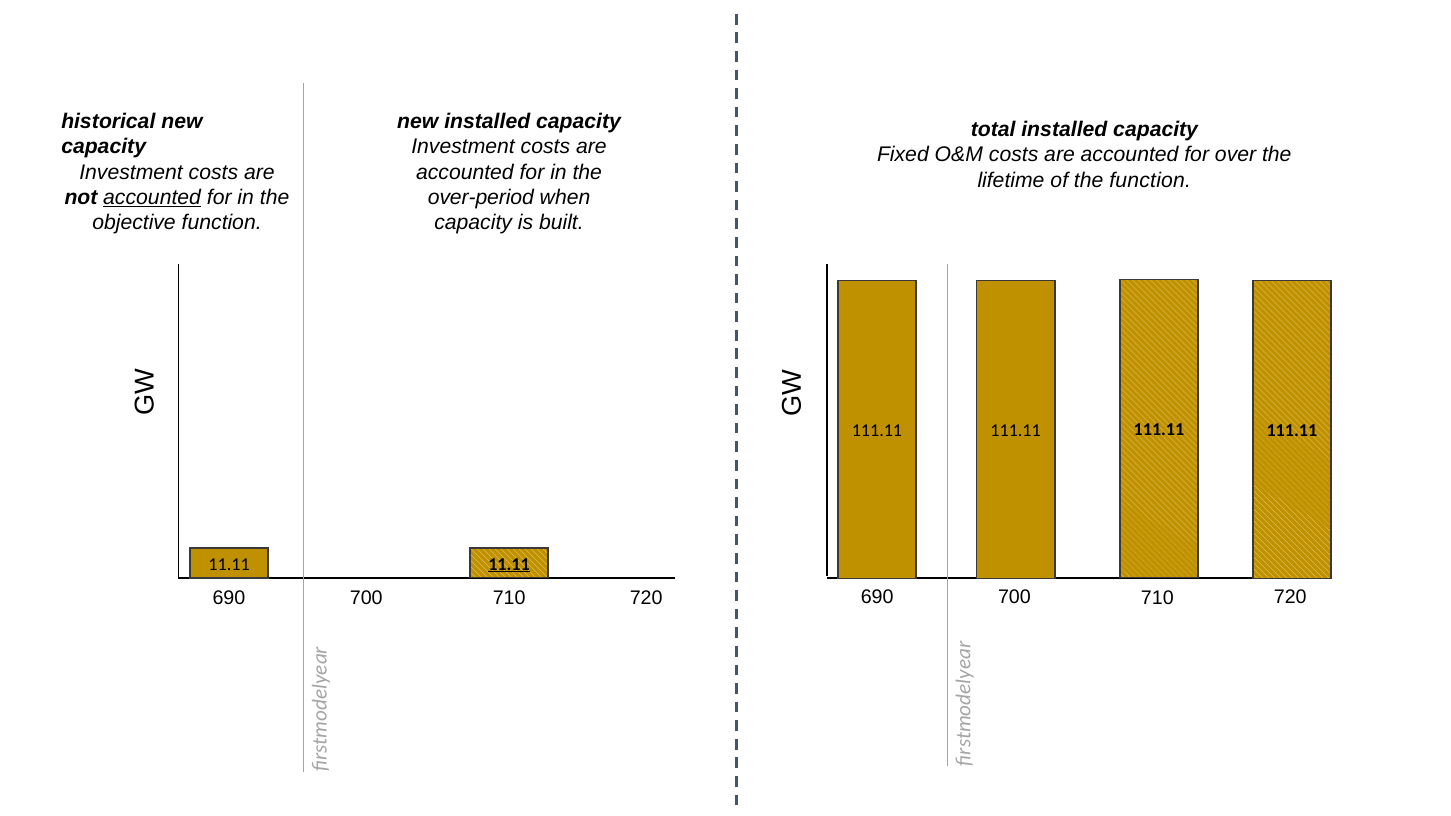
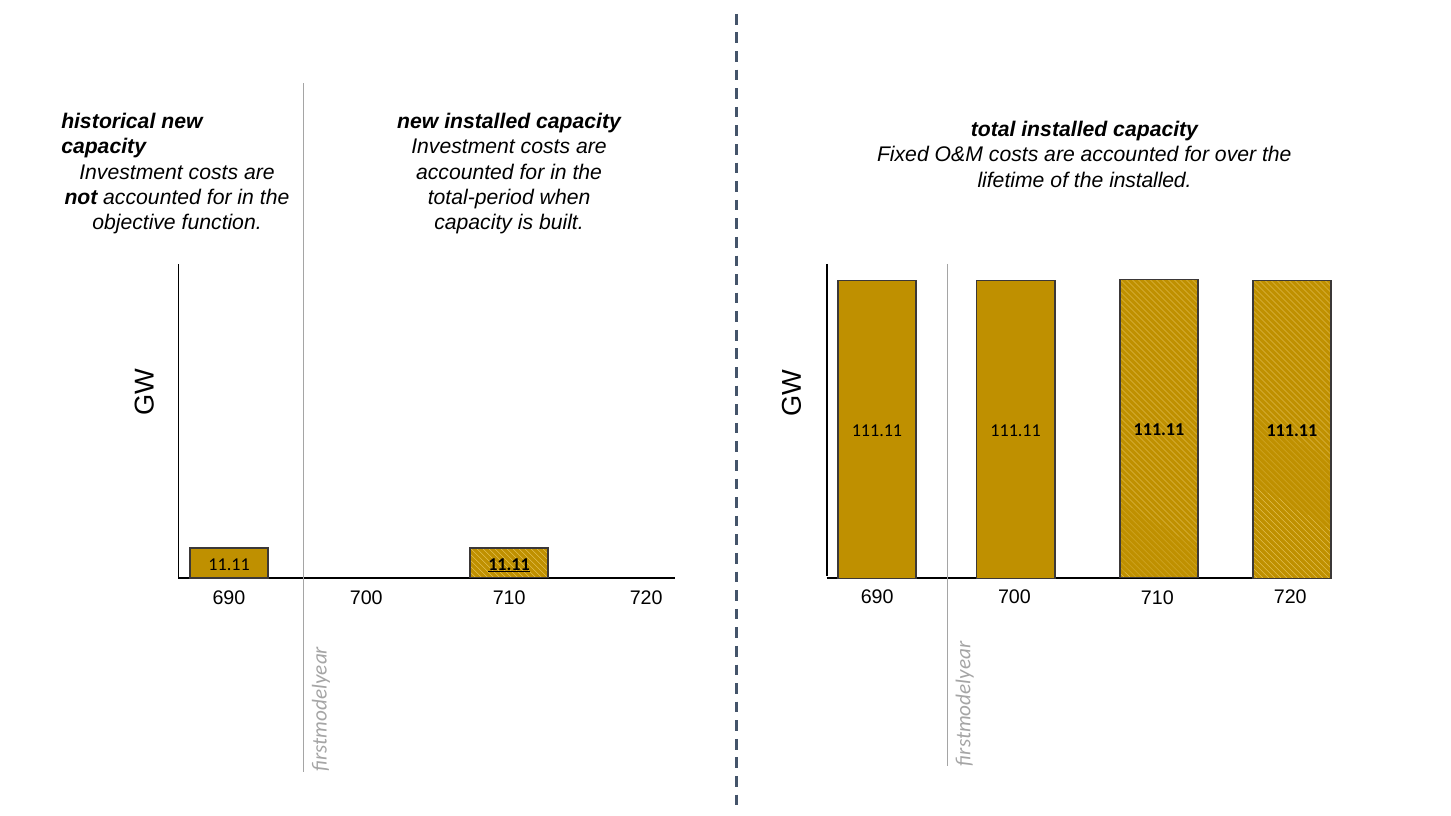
the function: function -> installed
accounted at (152, 198) underline: present -> none
over-period: over-period -> total-period
